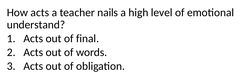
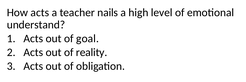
final: final -> goal
words: words -> reality
